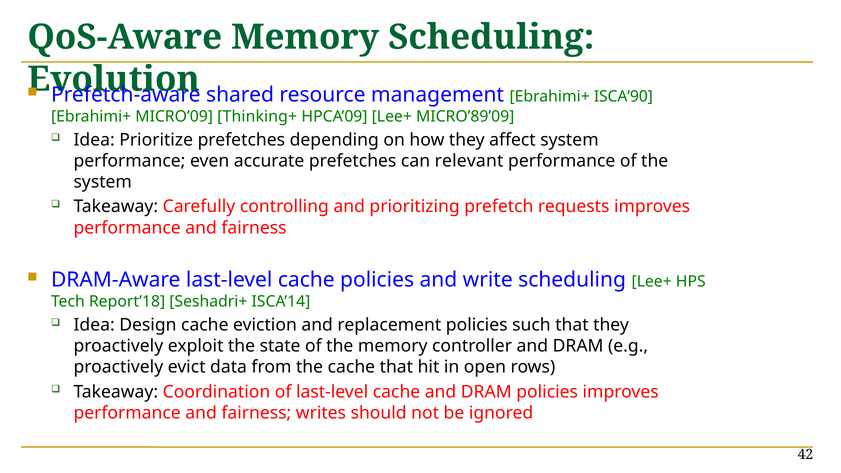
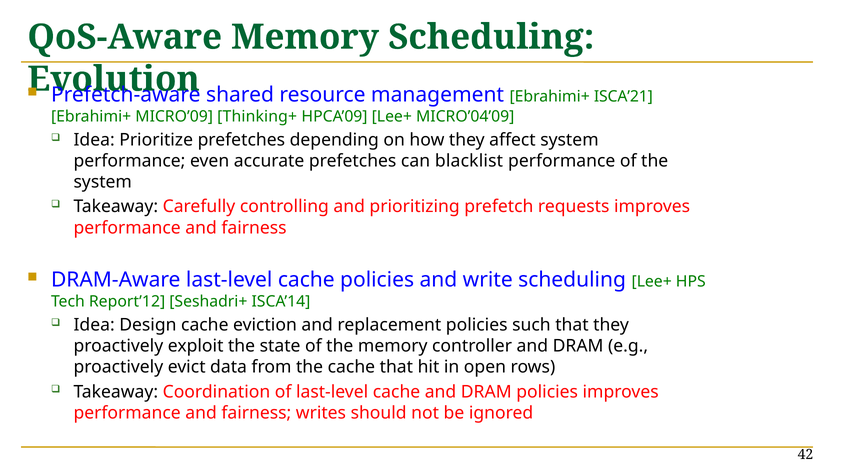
ISCA’90: ISCA’90 -> ISCA’21
MICRO’89’09: MICRO’89’09 -> MICRO’04’09
relevant: relevant -> blacklist
Report’18: Report’18 -> Report’12
